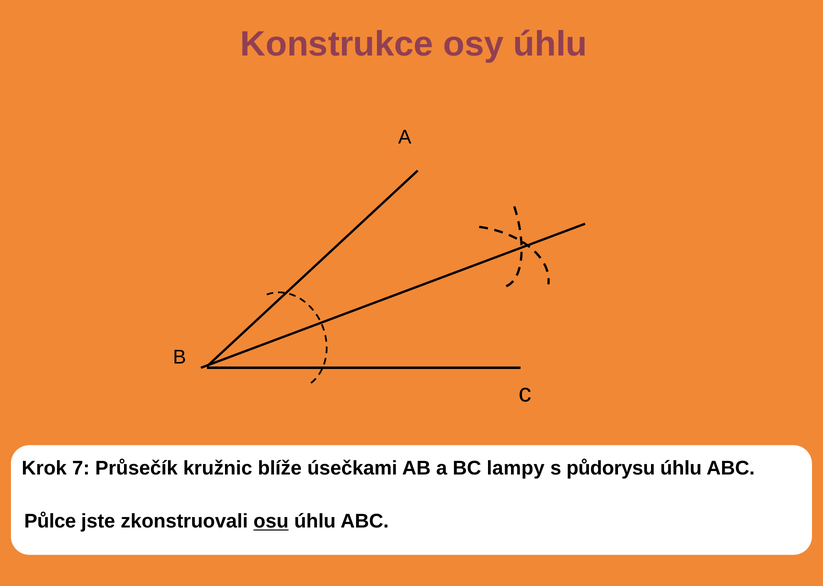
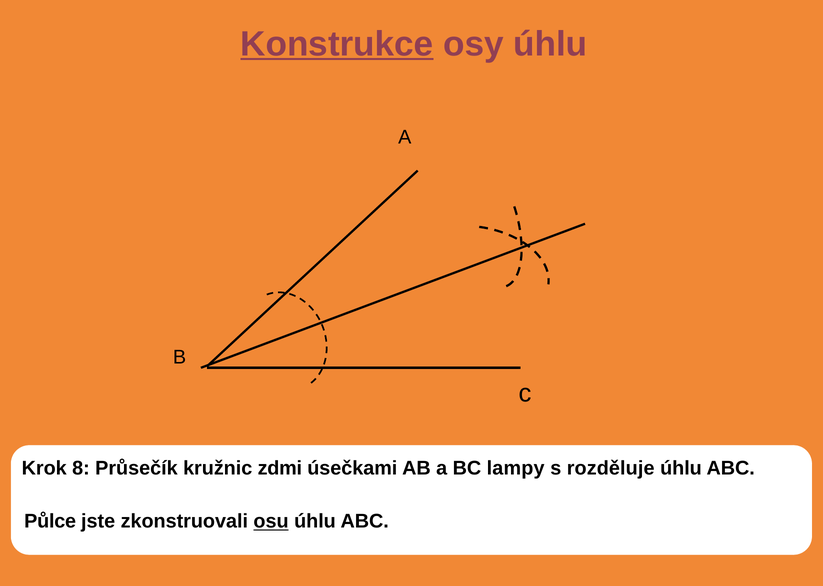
Konstrukce underline: none -> present
7: 7 -> 8
blíže: blíže -> zdmi
půdorysu: půdorysu -> rozděluje
